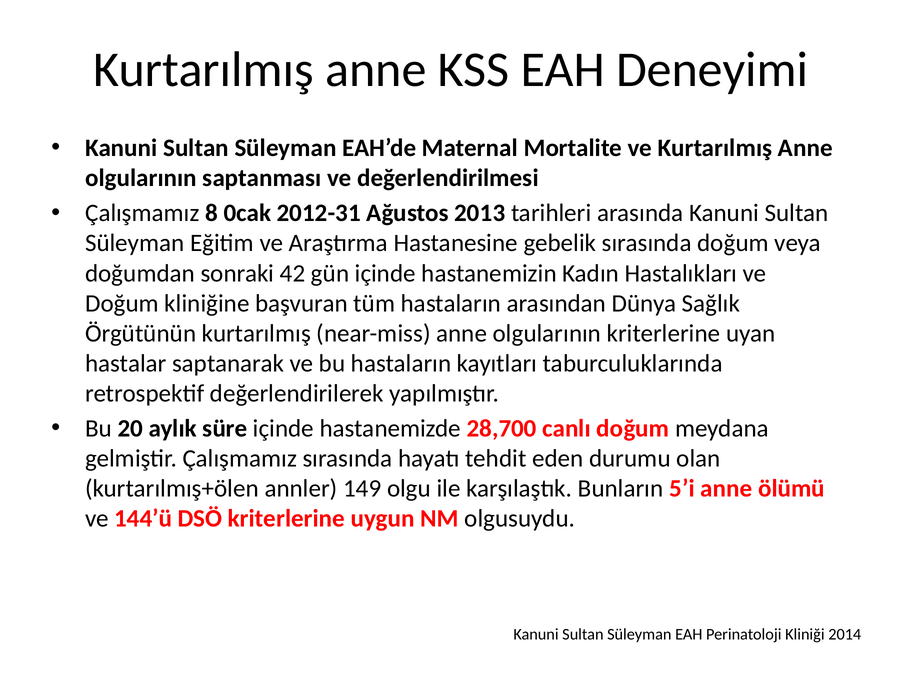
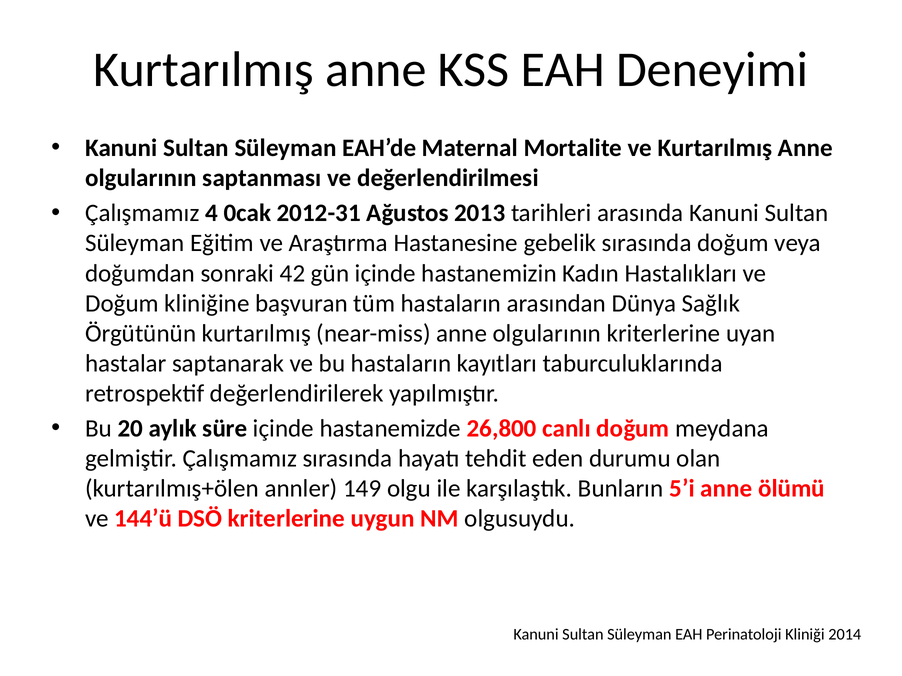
8: 8 -> 4
28,700: 28,700 -> 26,800
